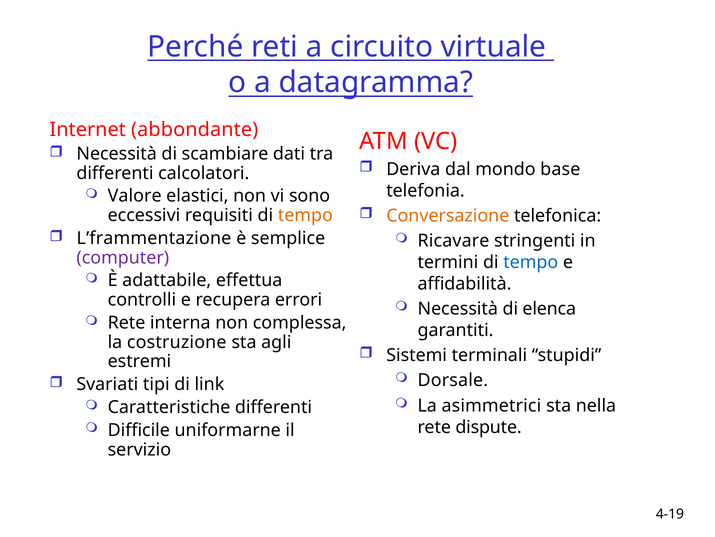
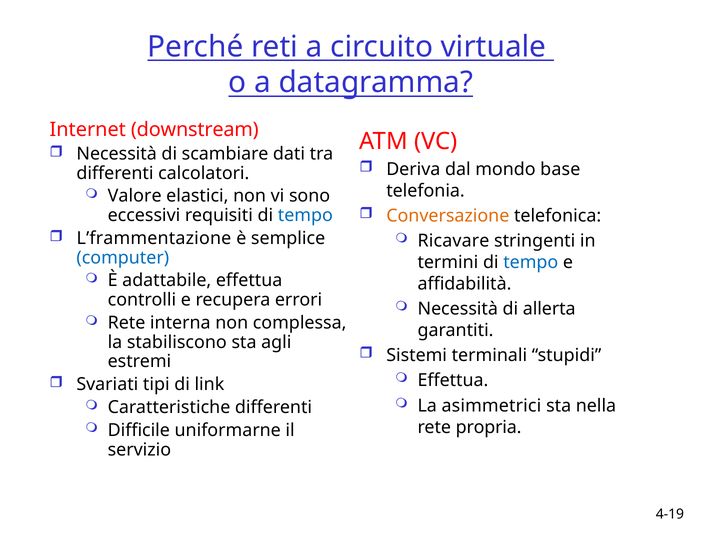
abbondante: abbondante -> downstream
tempo at (305, 215) colour: orange -> blue
computer colour: purple -> blue
elenca: elenca -> allerta
costruzione: costruzione -> stabiliscono
Dorsale at (453, 380): Dorsale -> Effettua
dispute: dispute -> propria
